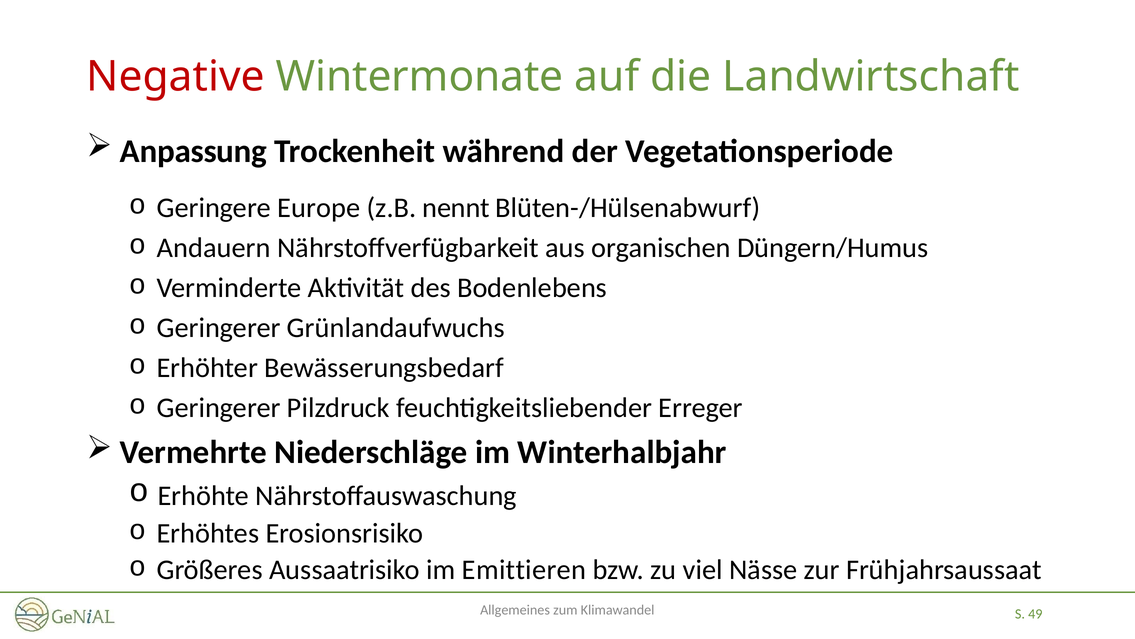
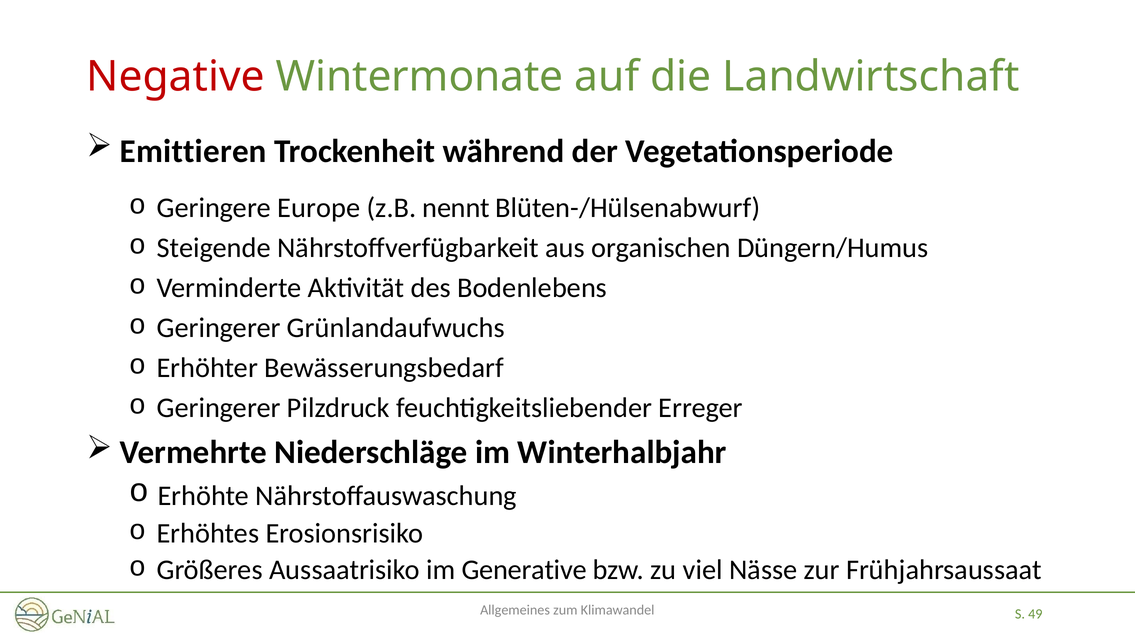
Anpassung: Anpassung -> Emittieren
Andauern: Andauern -> Steigende
Emittieren: Emittieren -> Generative
